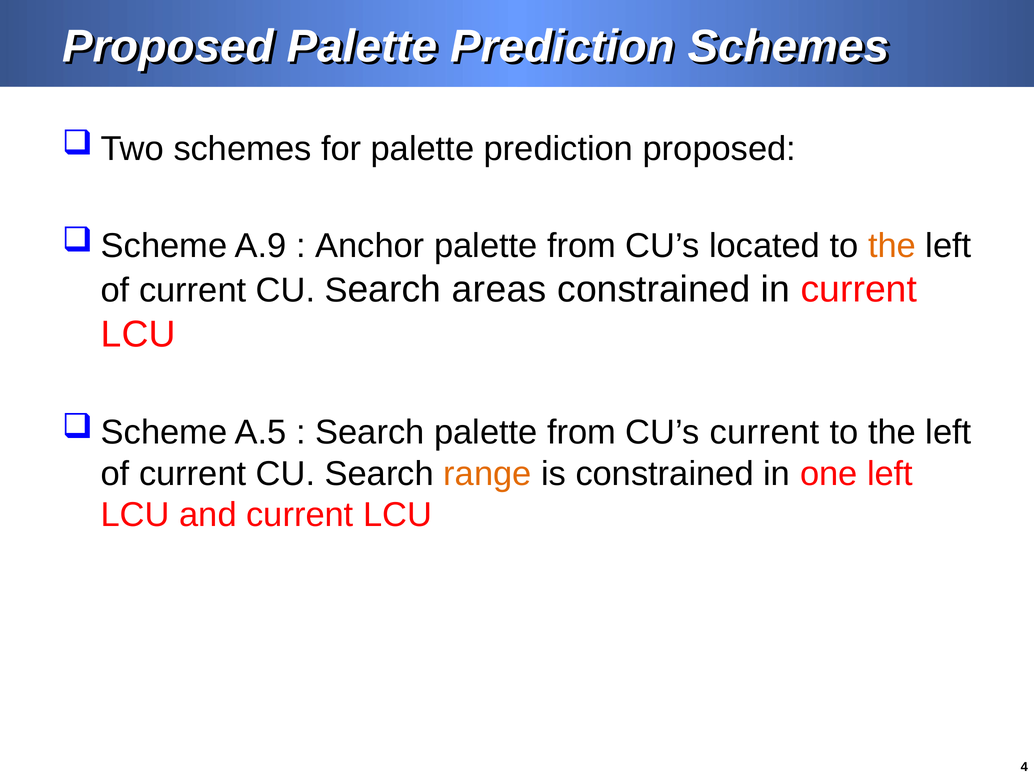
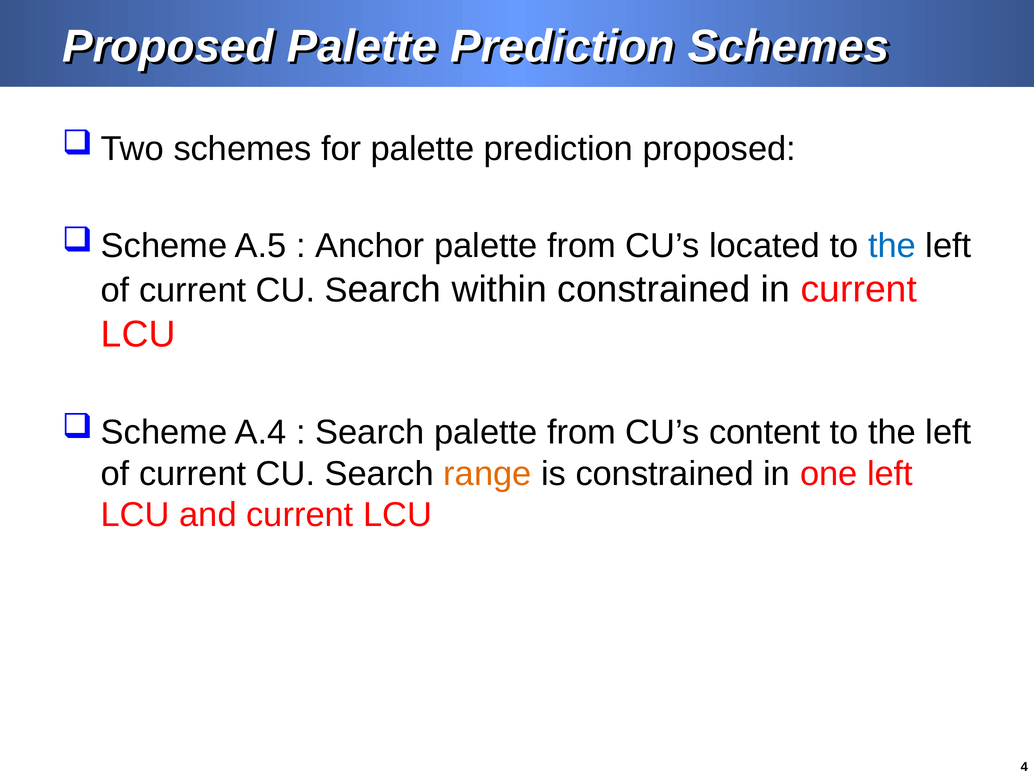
A.9: A.9 -> A.5
the at (892, 246) colour: orange -> blue
areas: areas -> within
A.5: A.5 -> A.4
CU’s current: current -> content
